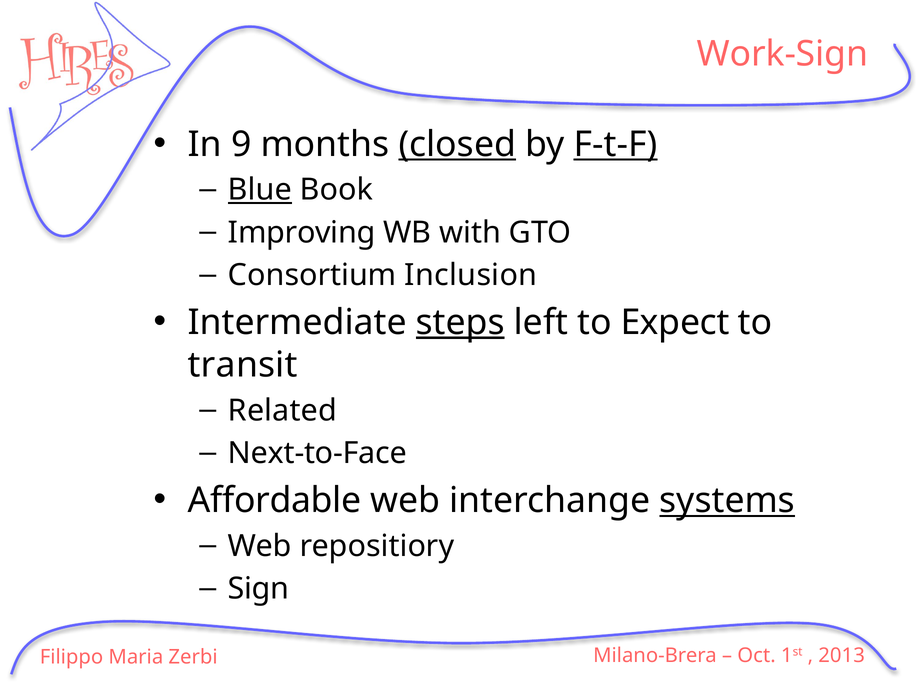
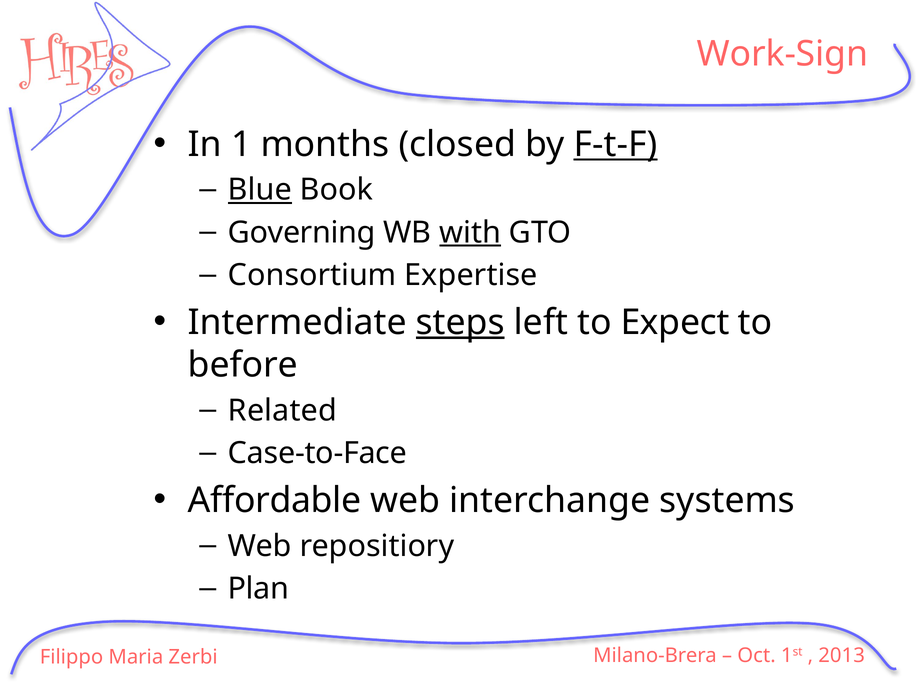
9: 9 -> 1
closed underline: present -> none
Improving: Improving -> Governing
with underline: none -> present
Inclusion: Inclusion -> Expertise
transit: transit -> before
Next-to-Face: Next-to-Face -> Case-to-Face
systems underline: present -> none
Sign: Sign -> Plan
